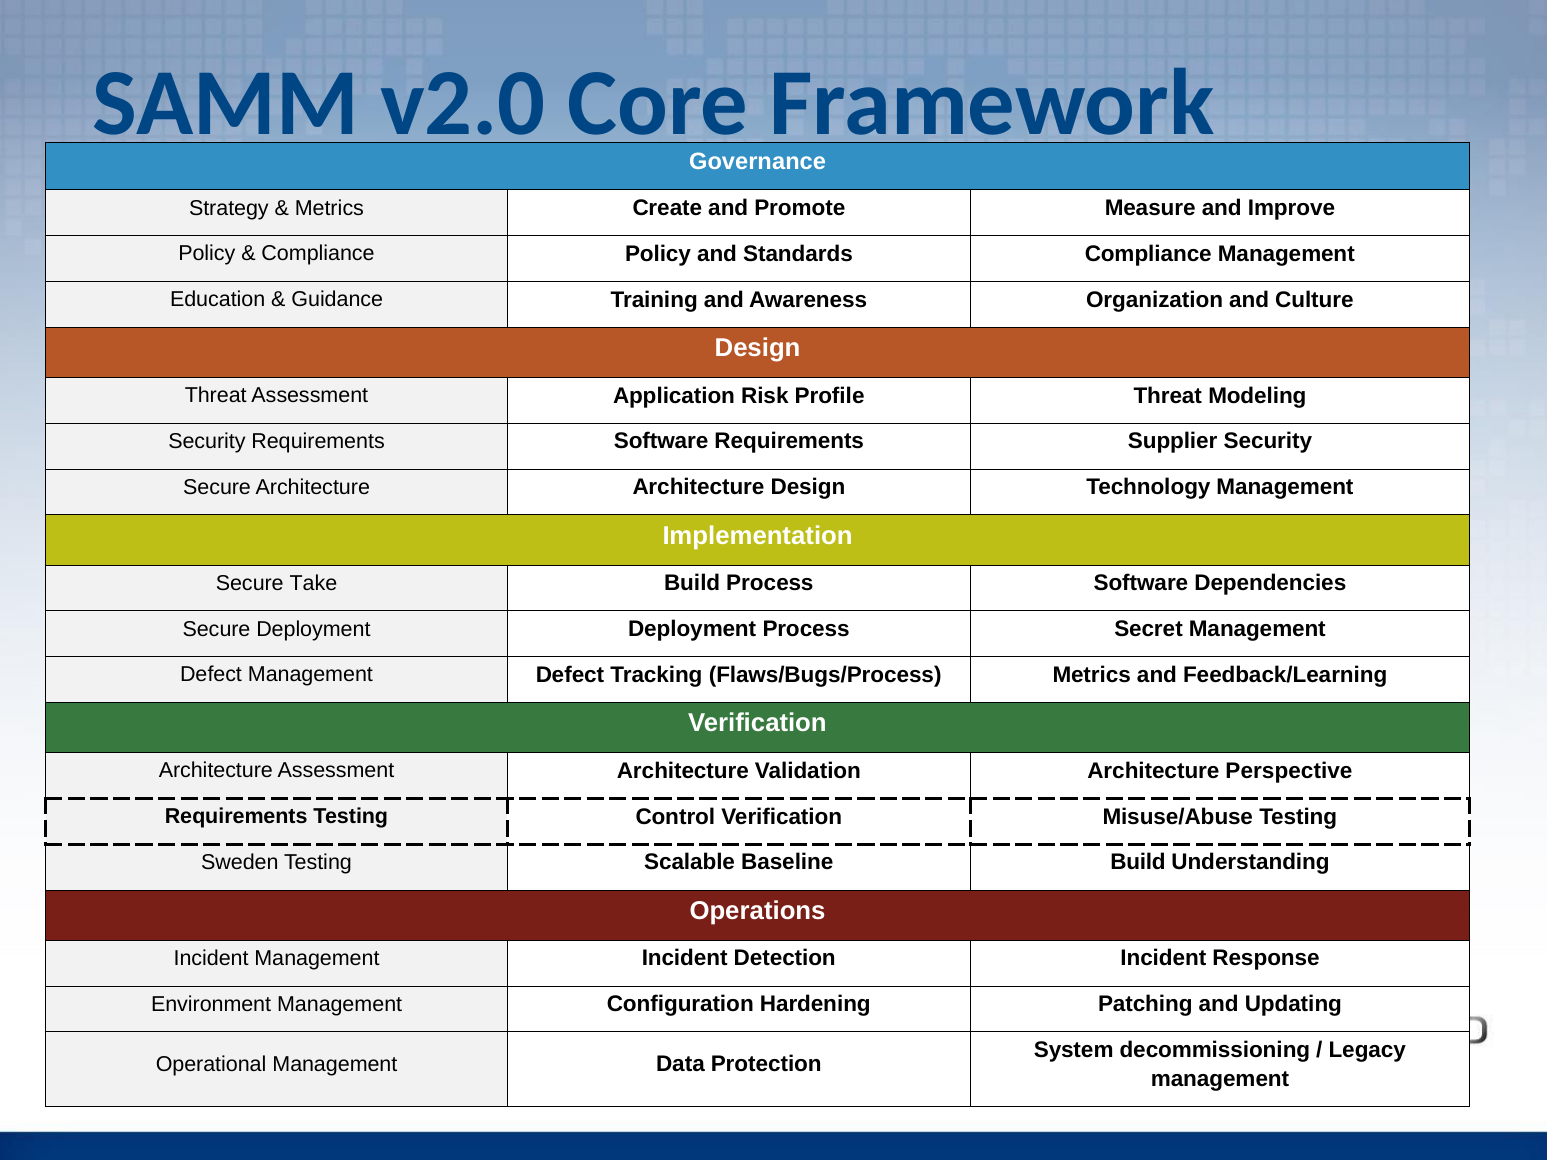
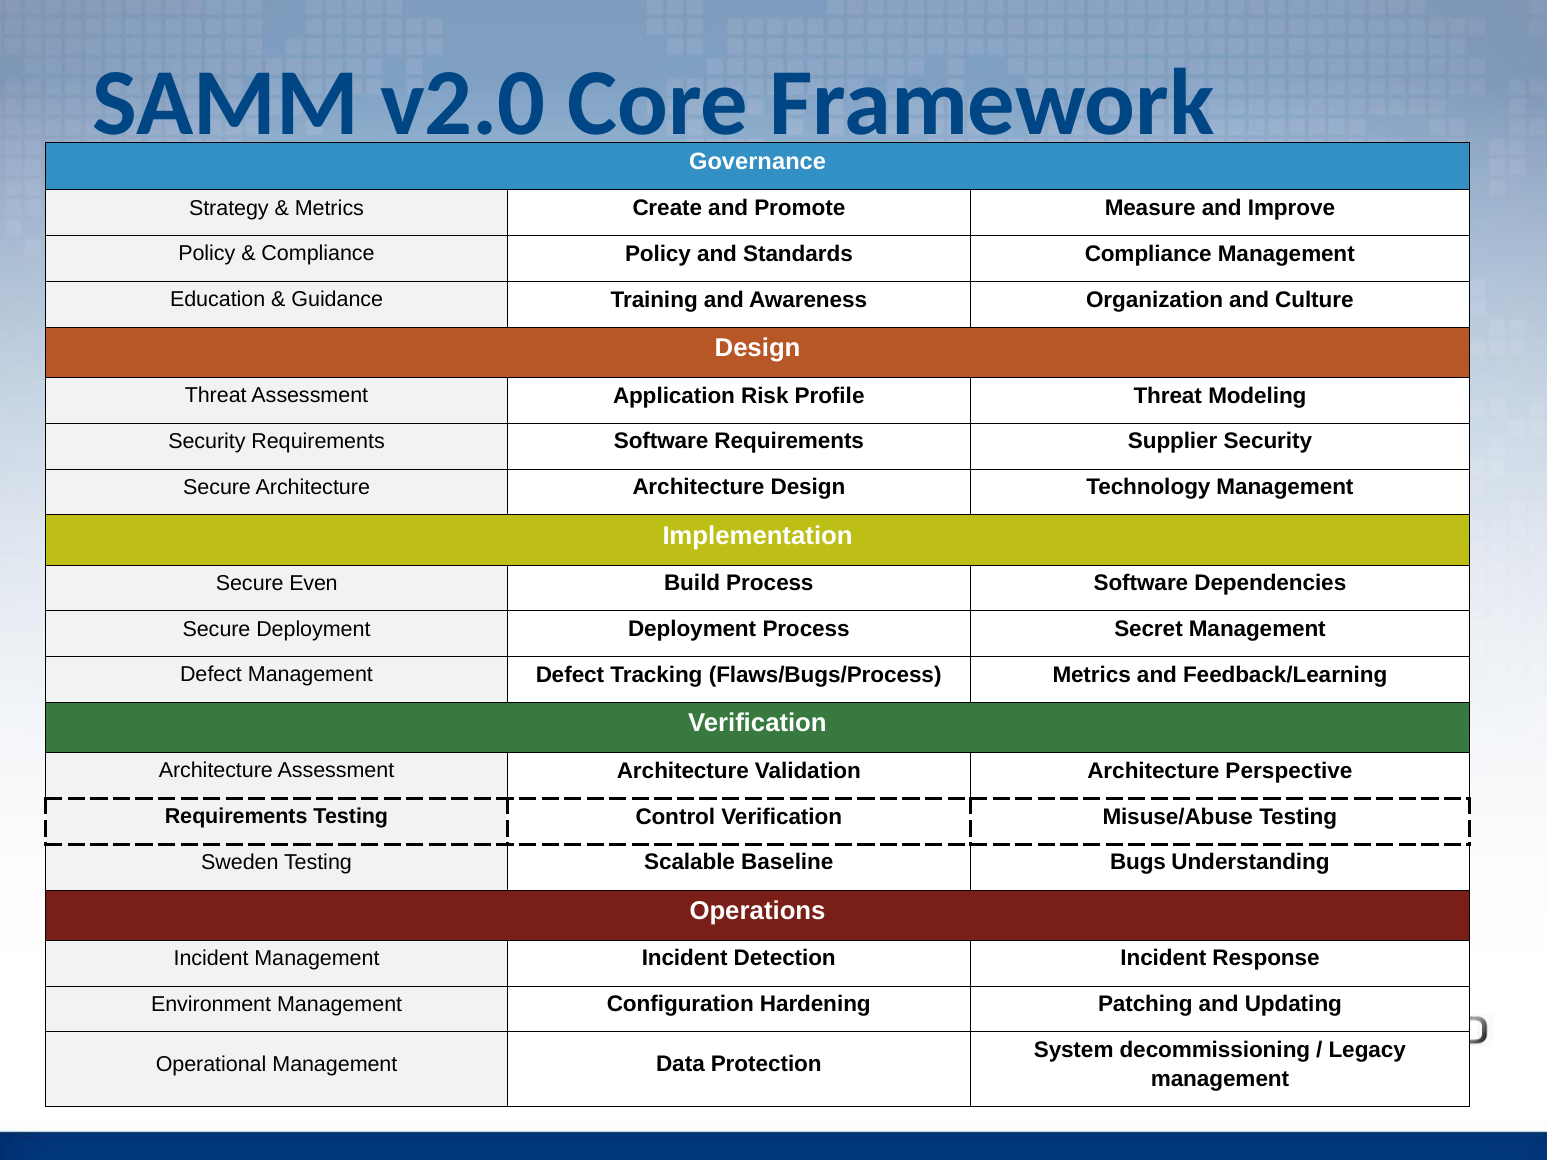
Take: Take -> Even
Baseline Build: Build -> Bugs
